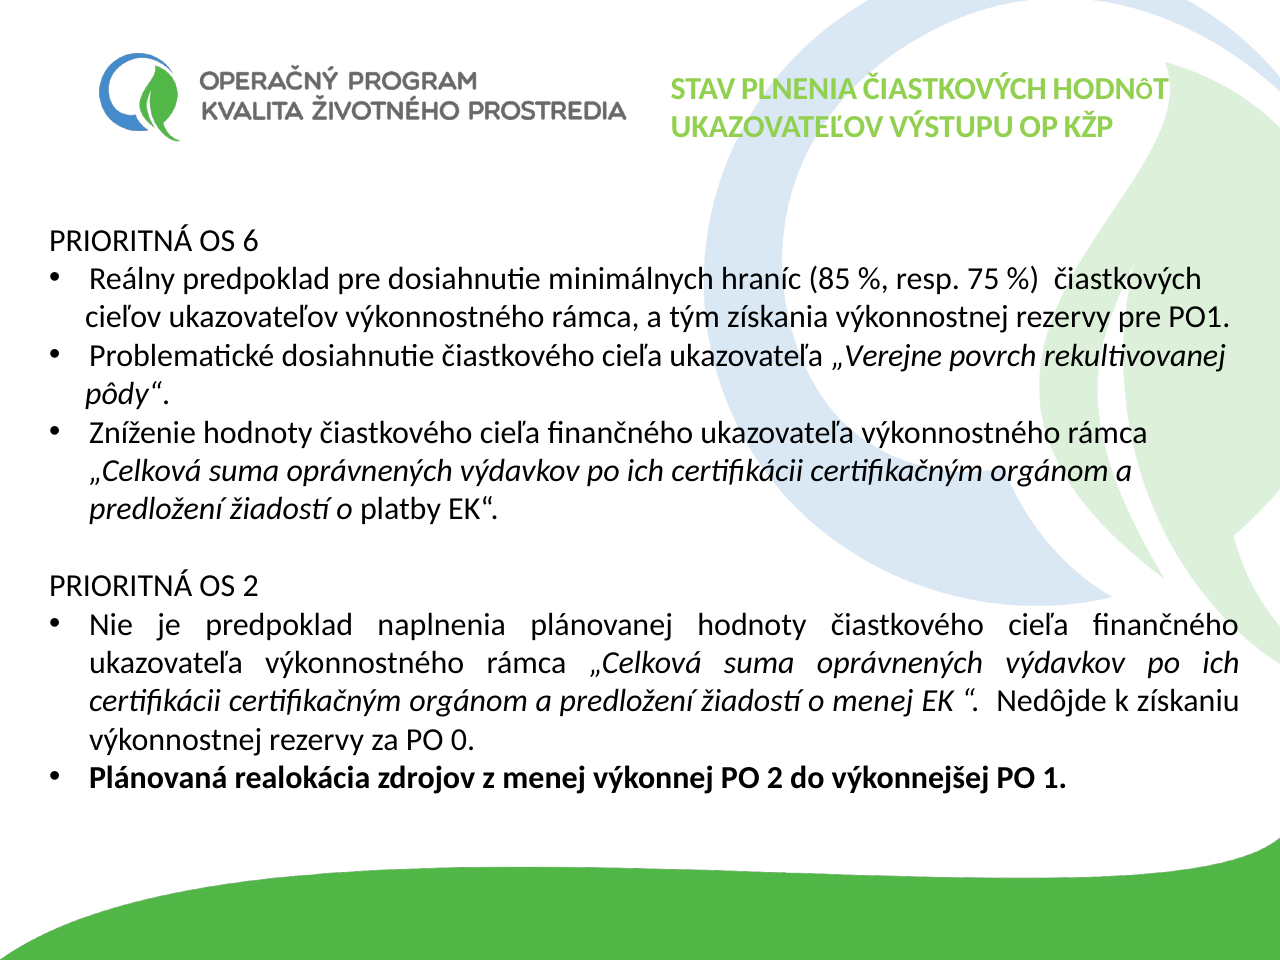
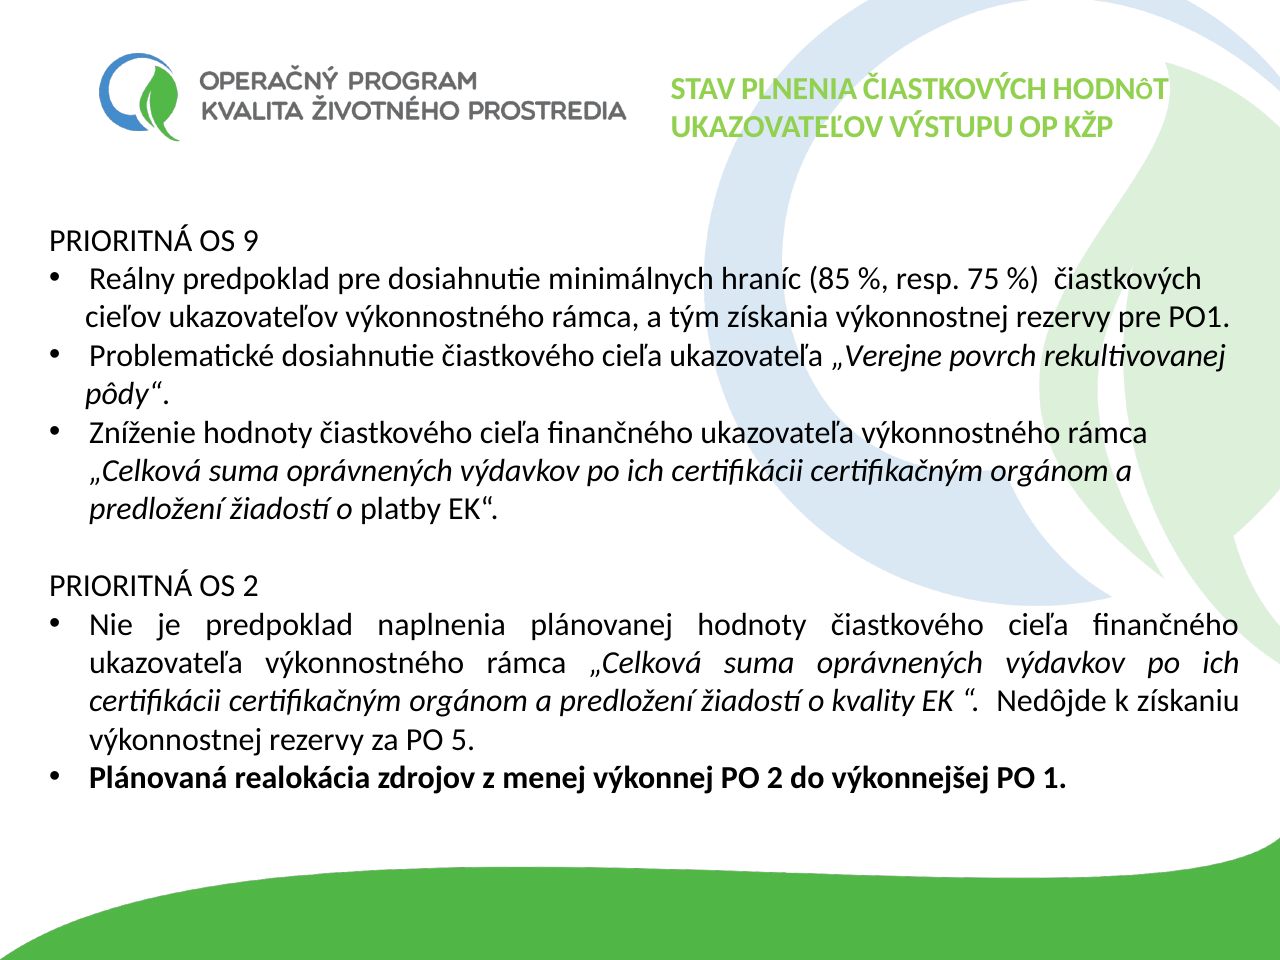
6: 6 -> 9
o menej: menej -> kvality
0: 0 -> 5
